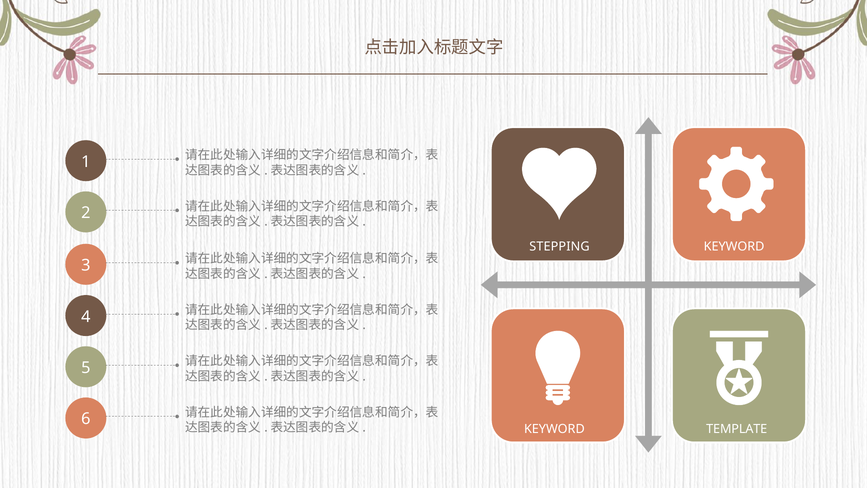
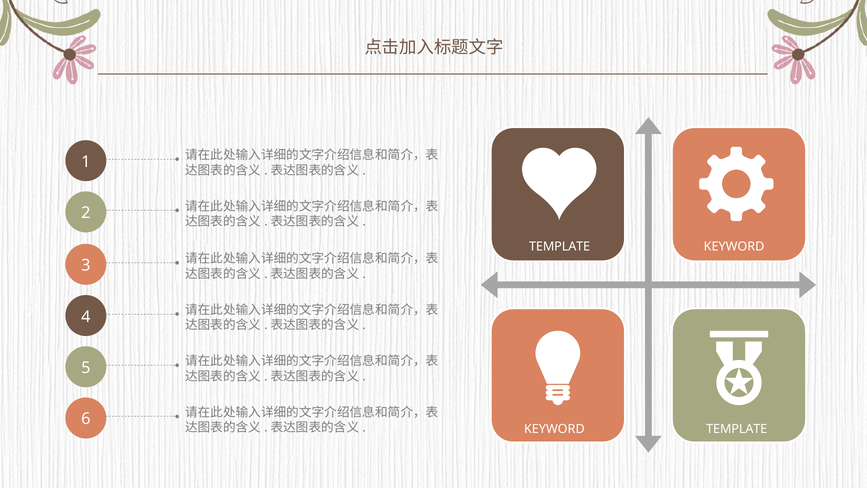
STEPPING at (559, 247): STEPPING -> TEMPLATE
